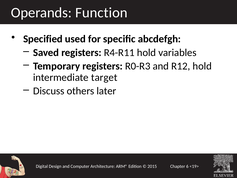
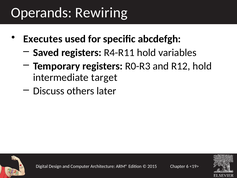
Function: Function -> Rewiring
Specified: Specified -> Executes
